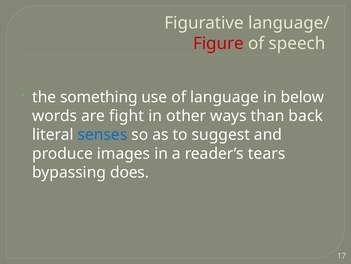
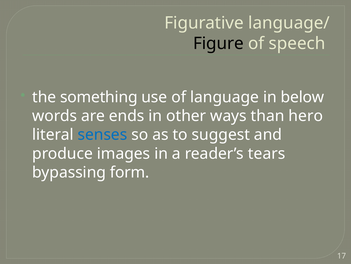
Figure colour: red -> black
fight: fight -> ends
back: back -> hero
does: does -> form
